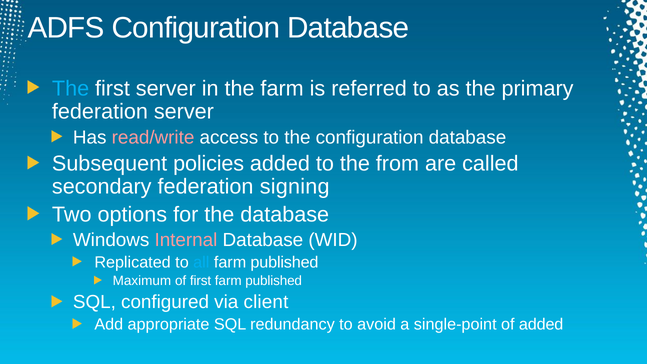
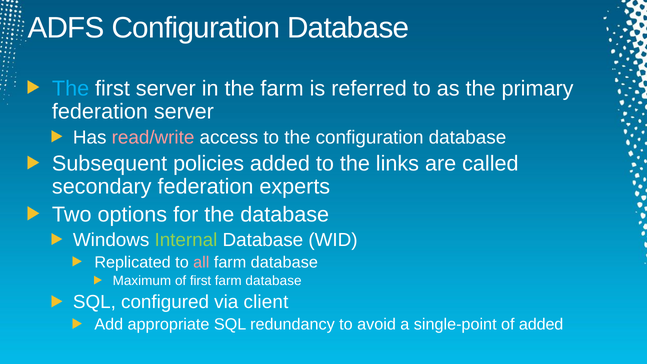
from: from -> links
signing: signing -> experts
Internal colour: pink -> light green
all colour: light blue -> pink
published at (284, 262): published -> database
published at (274, 281): published -> database
